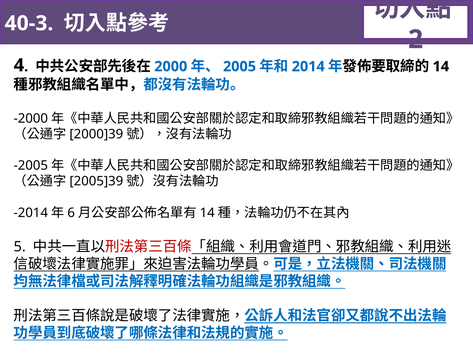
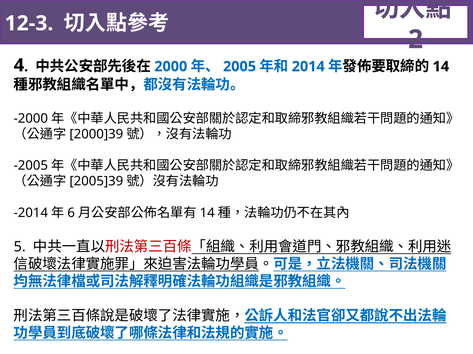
40-3: 40-3 -> 12-3
